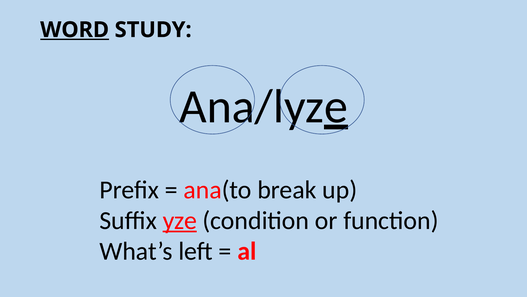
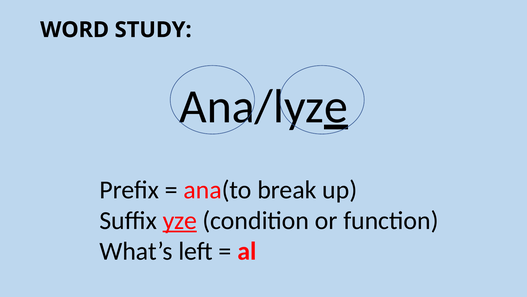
WORD underline: present -> none
